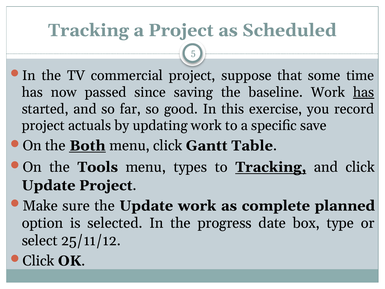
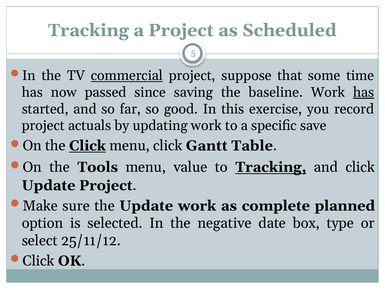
commercial underline: none -> present
the Both: Both -> Click
types: types -> value
progress: progress -> negative
